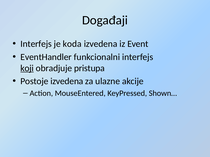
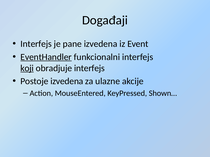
koda: koda -> pane
EventHandler underline: none -> present
obradjuje pristupa: pristupa -> interfejs
